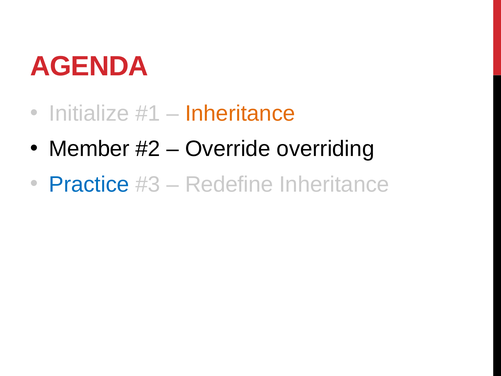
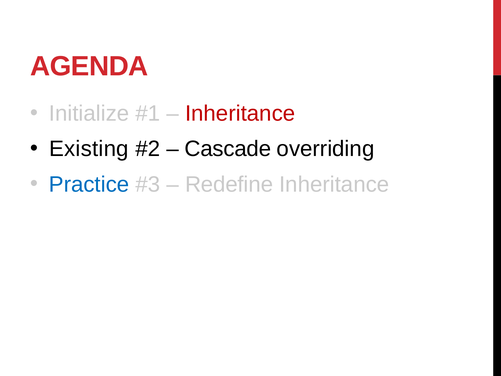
Inheritance at (240, 113) colour: orange -> red
Member: Member -> Existing
Override: Override -> Cascade
